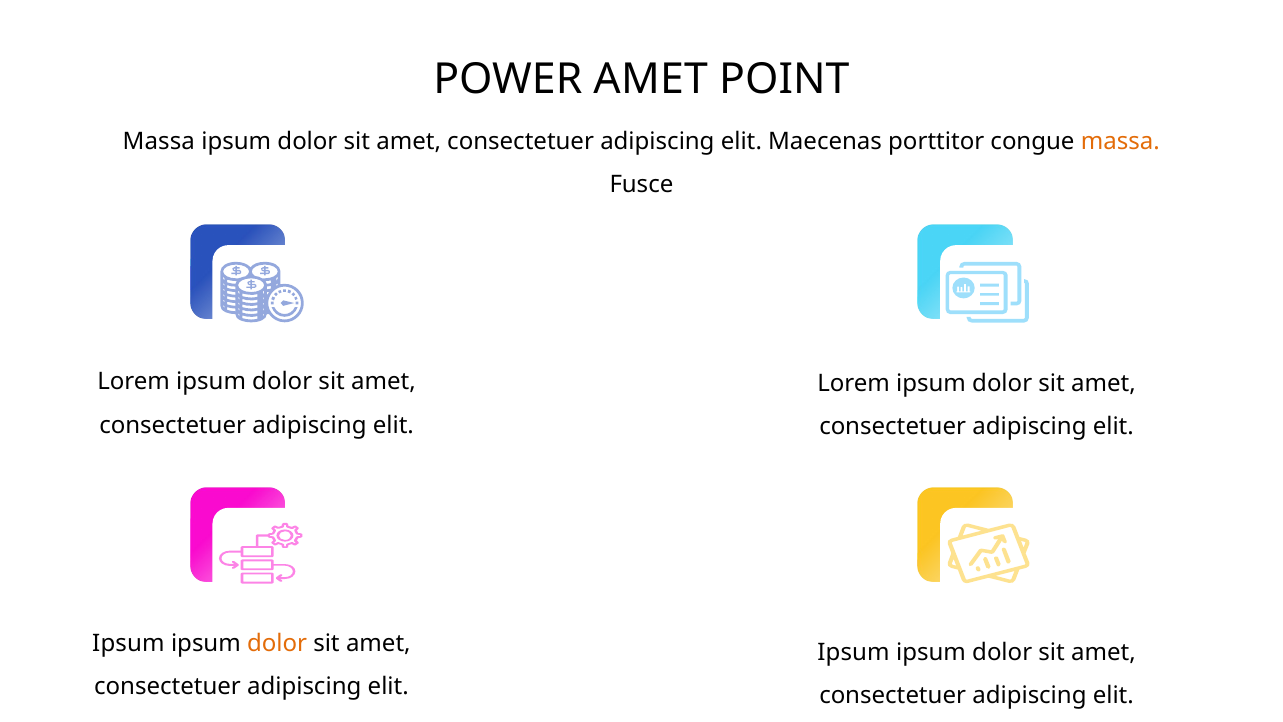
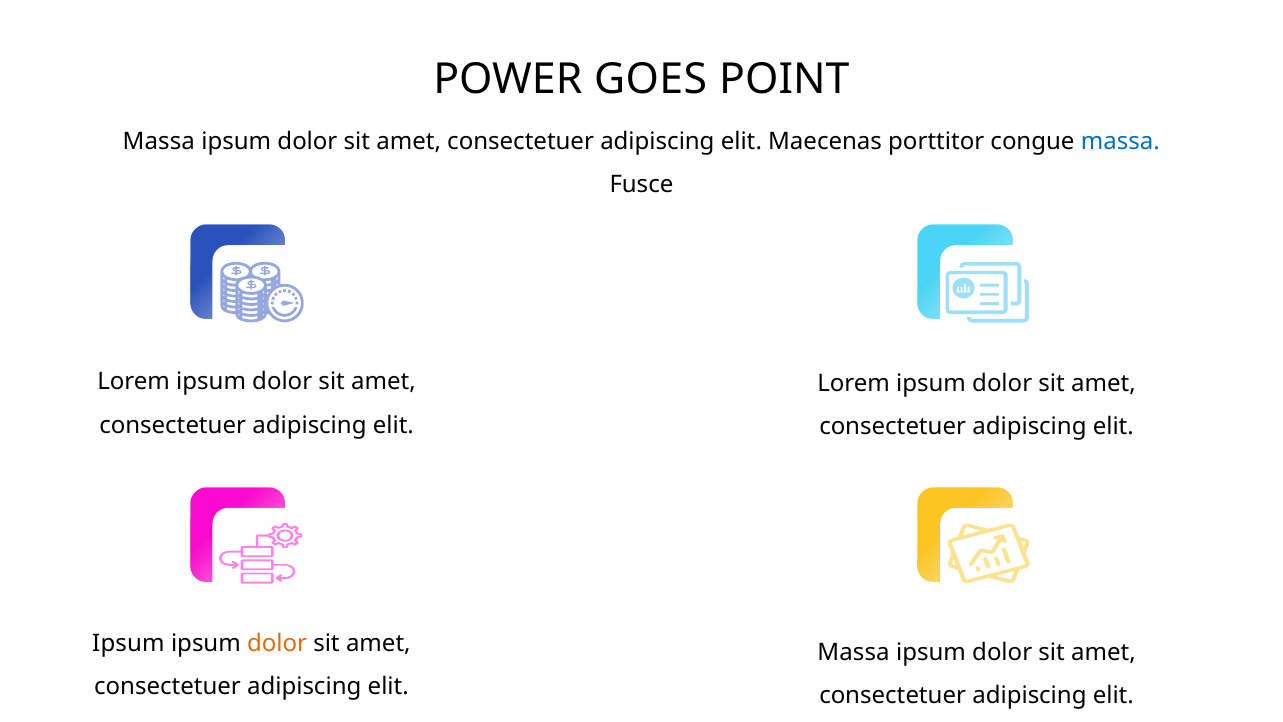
POWER AMET: AMET -> GOES
massa at (1120, 142) colour: orange -> blue
Ipsum at (854, 652): Ipsum -> Massa
